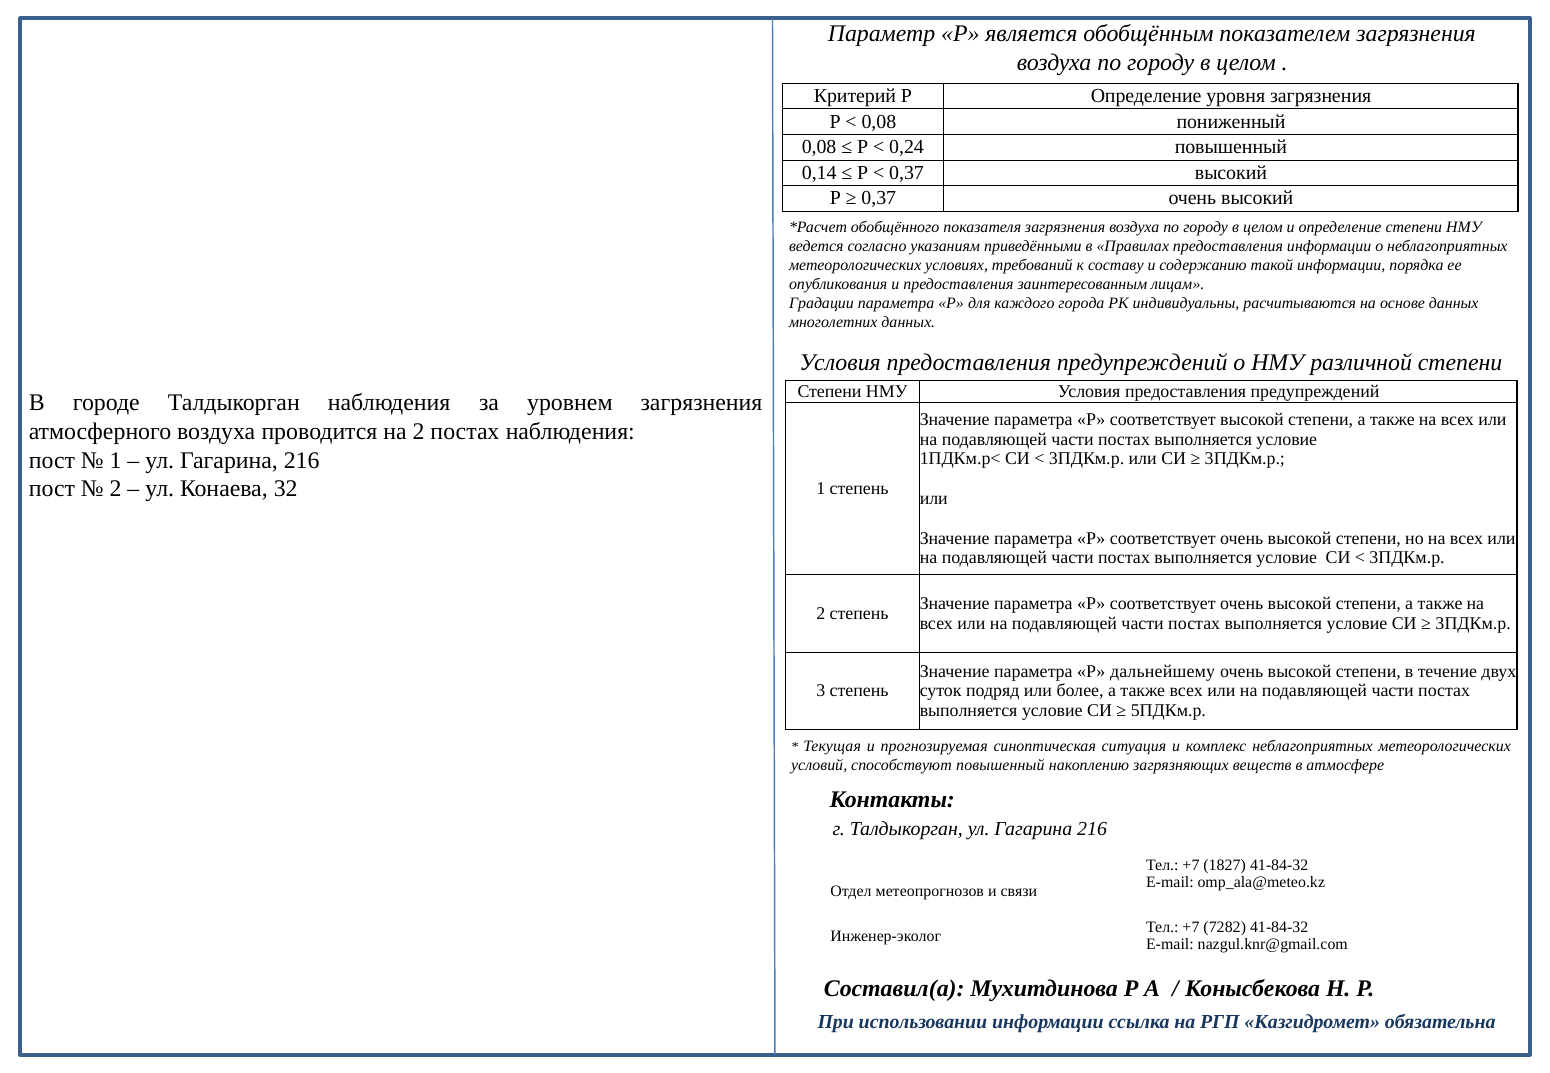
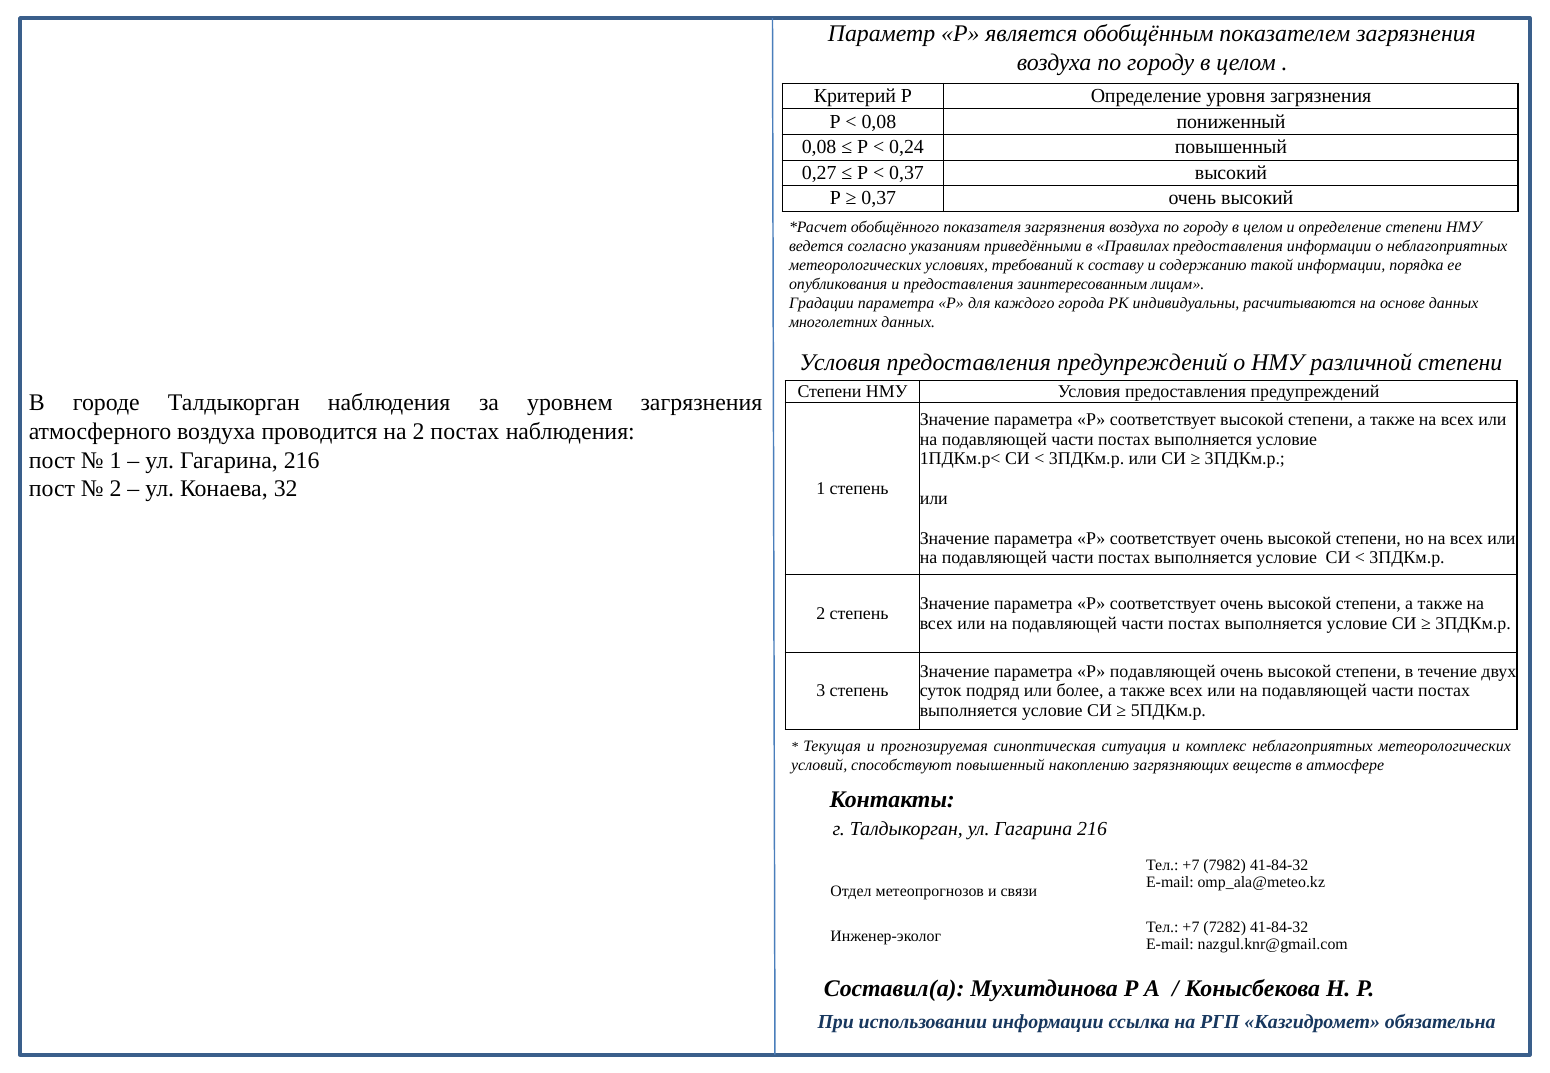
0,14: 0,14 -> 0,27
Р дальнейшему: дальнейшему -> подавляющей
1827: 1827 -> 7982
